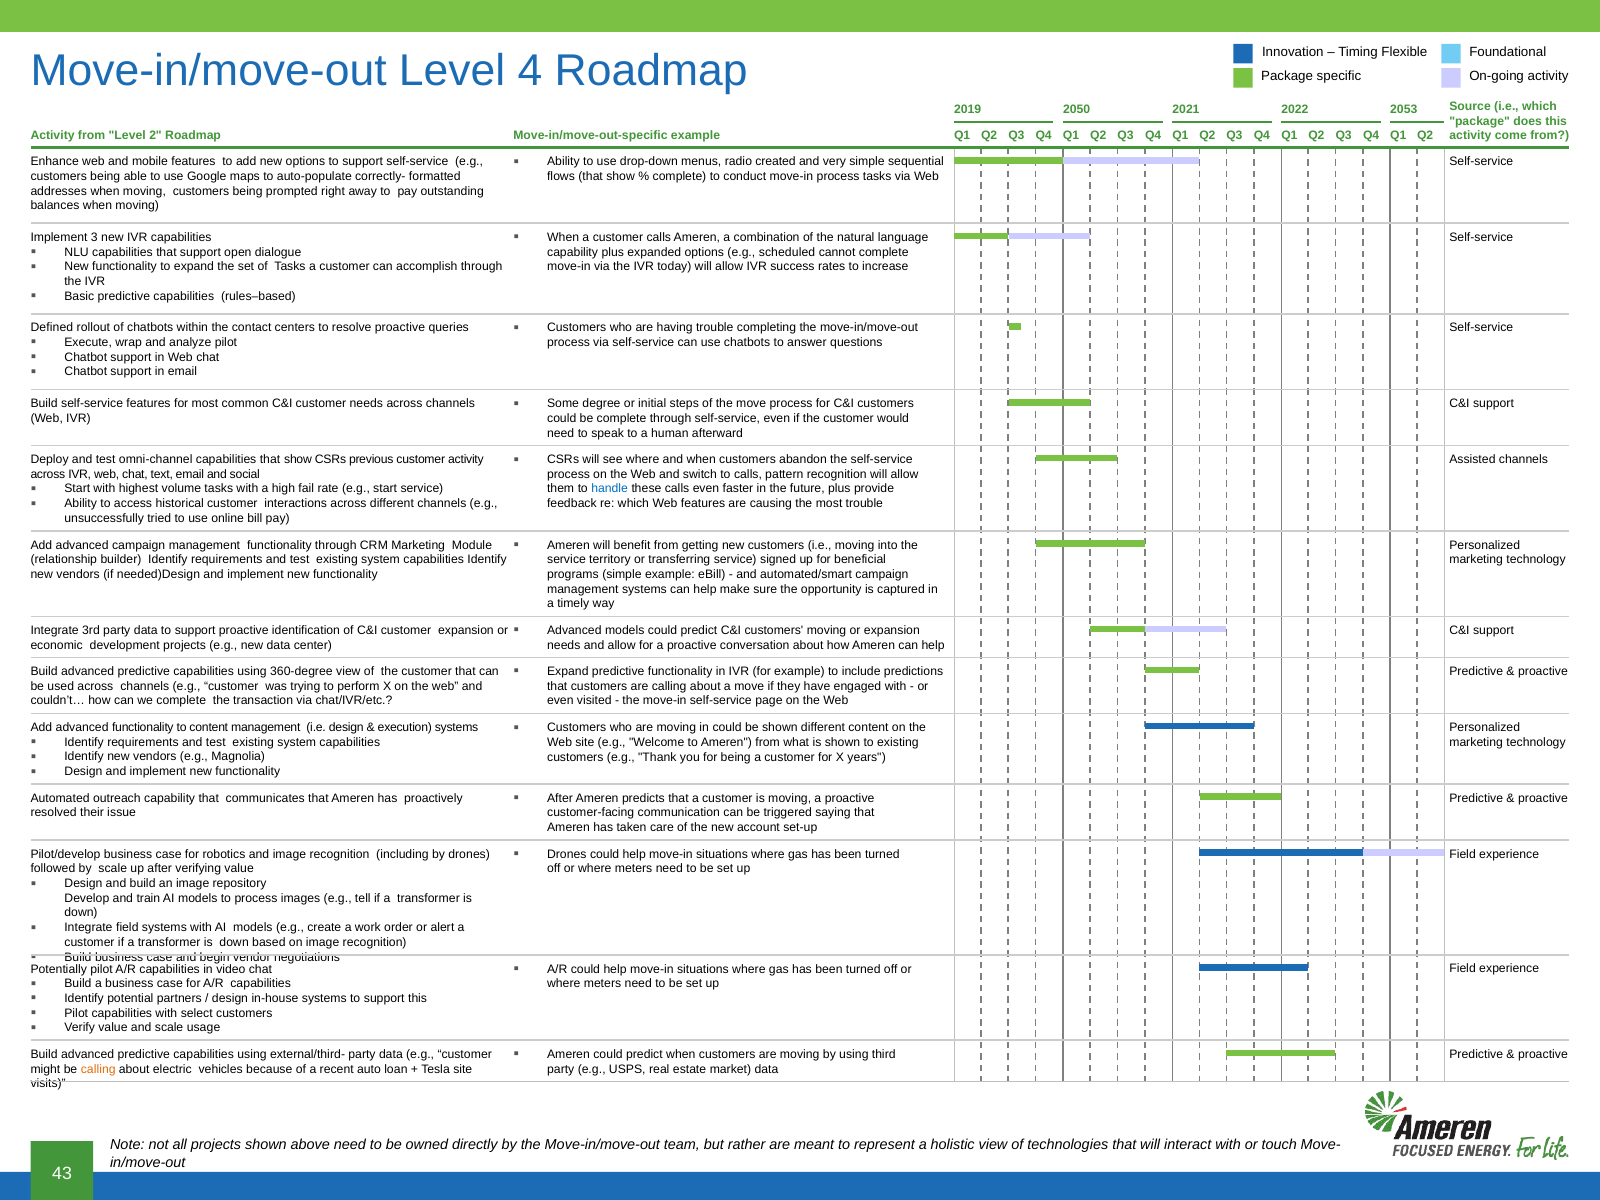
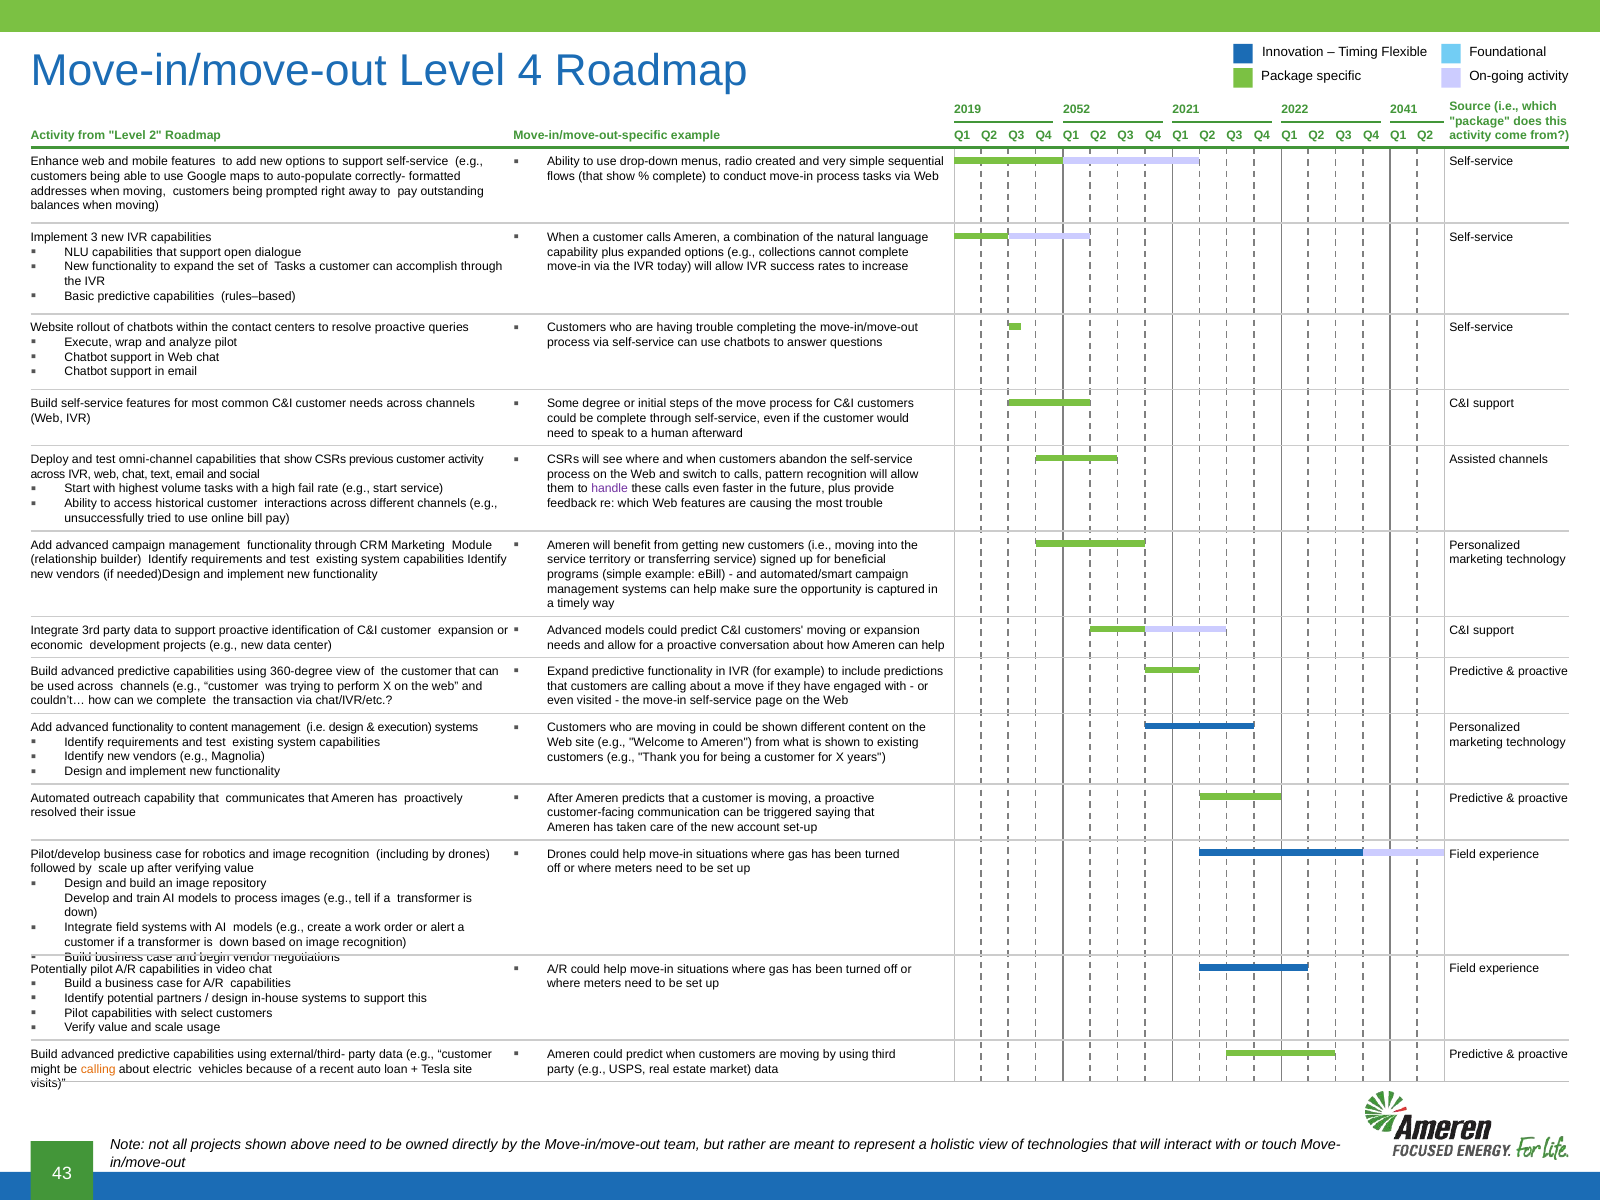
2050: 2050 -> 2052
2053: 2053 -> 2041
scheduled: scheduled -> collections
Defined: Defined -> Website
handle colour: blue -> purple
